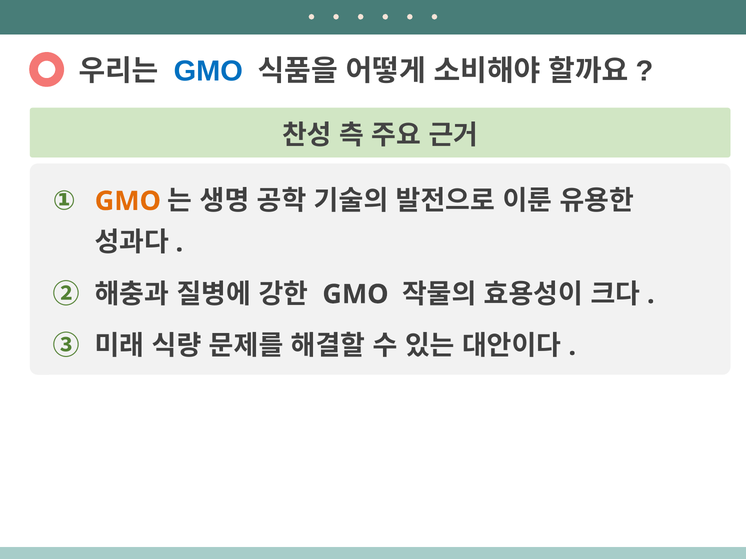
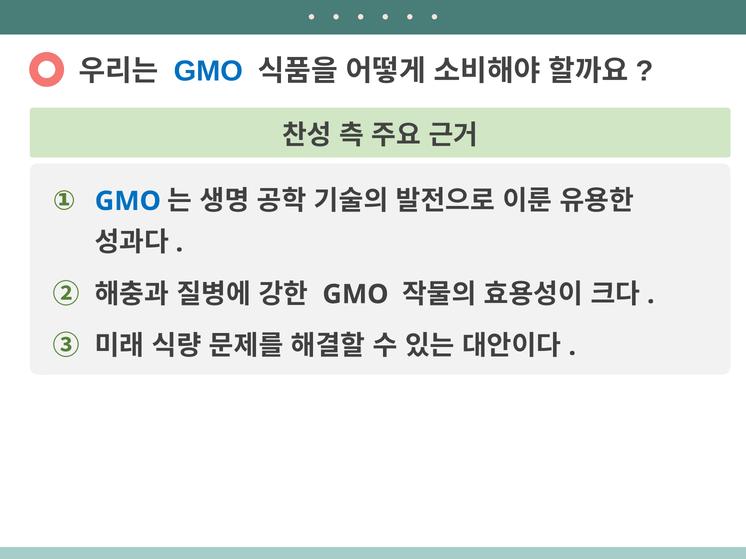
GMO at (128, 201) colour: orange -> blue
